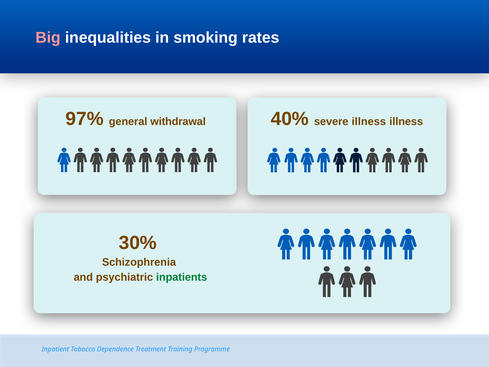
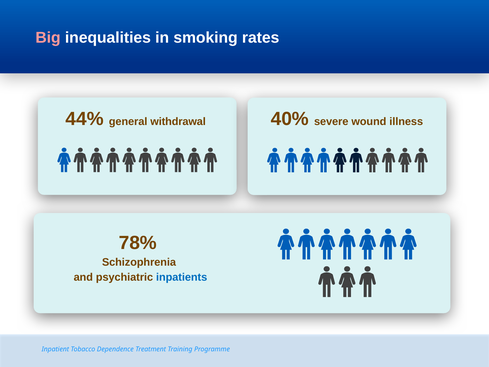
97%: 97% -> 44%
severe illness: illness -> wound
30%: 30% -> 78%
inpatients colour: green -> blue
